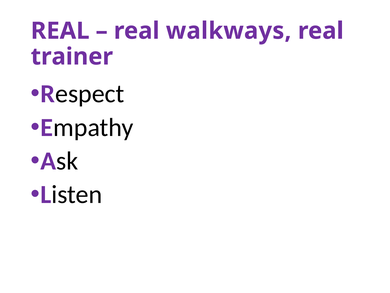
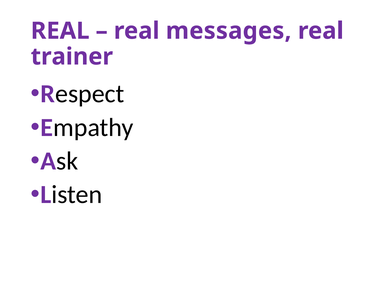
walkways: walkways -> messages
